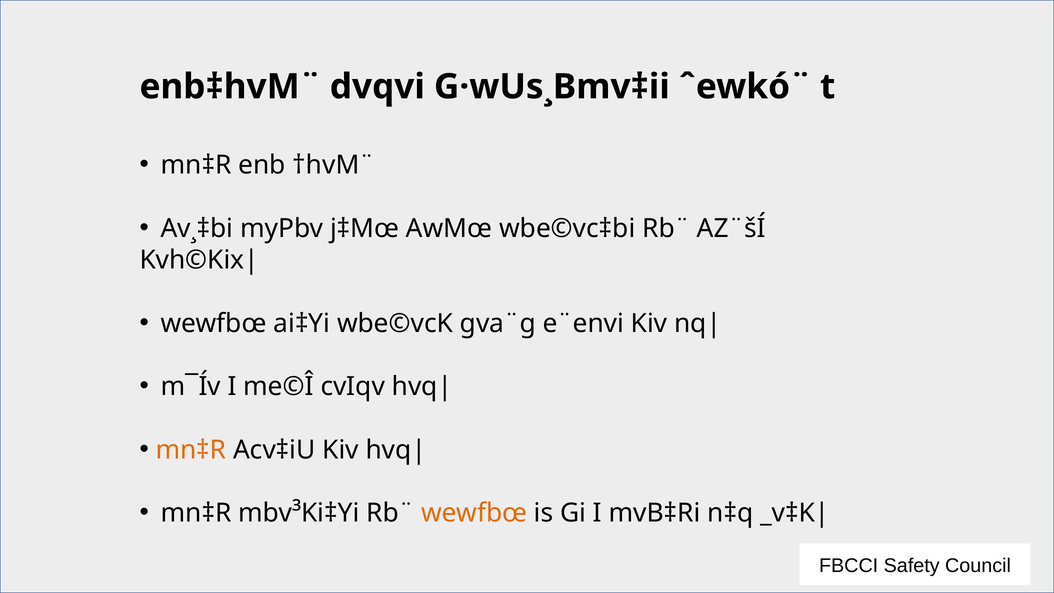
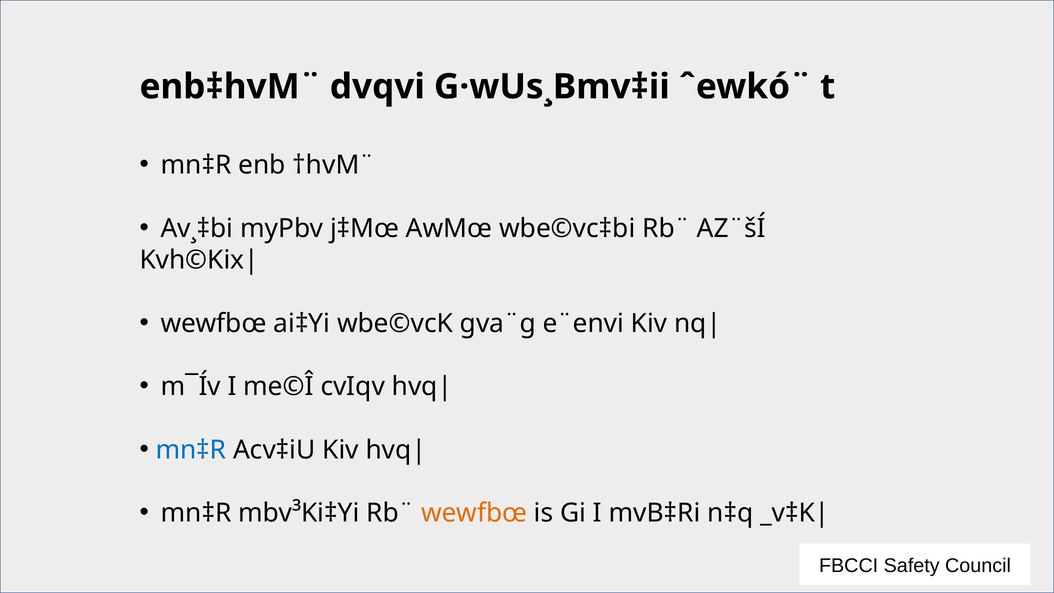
mn‡R at (191, 450) colour: orange -> blue
